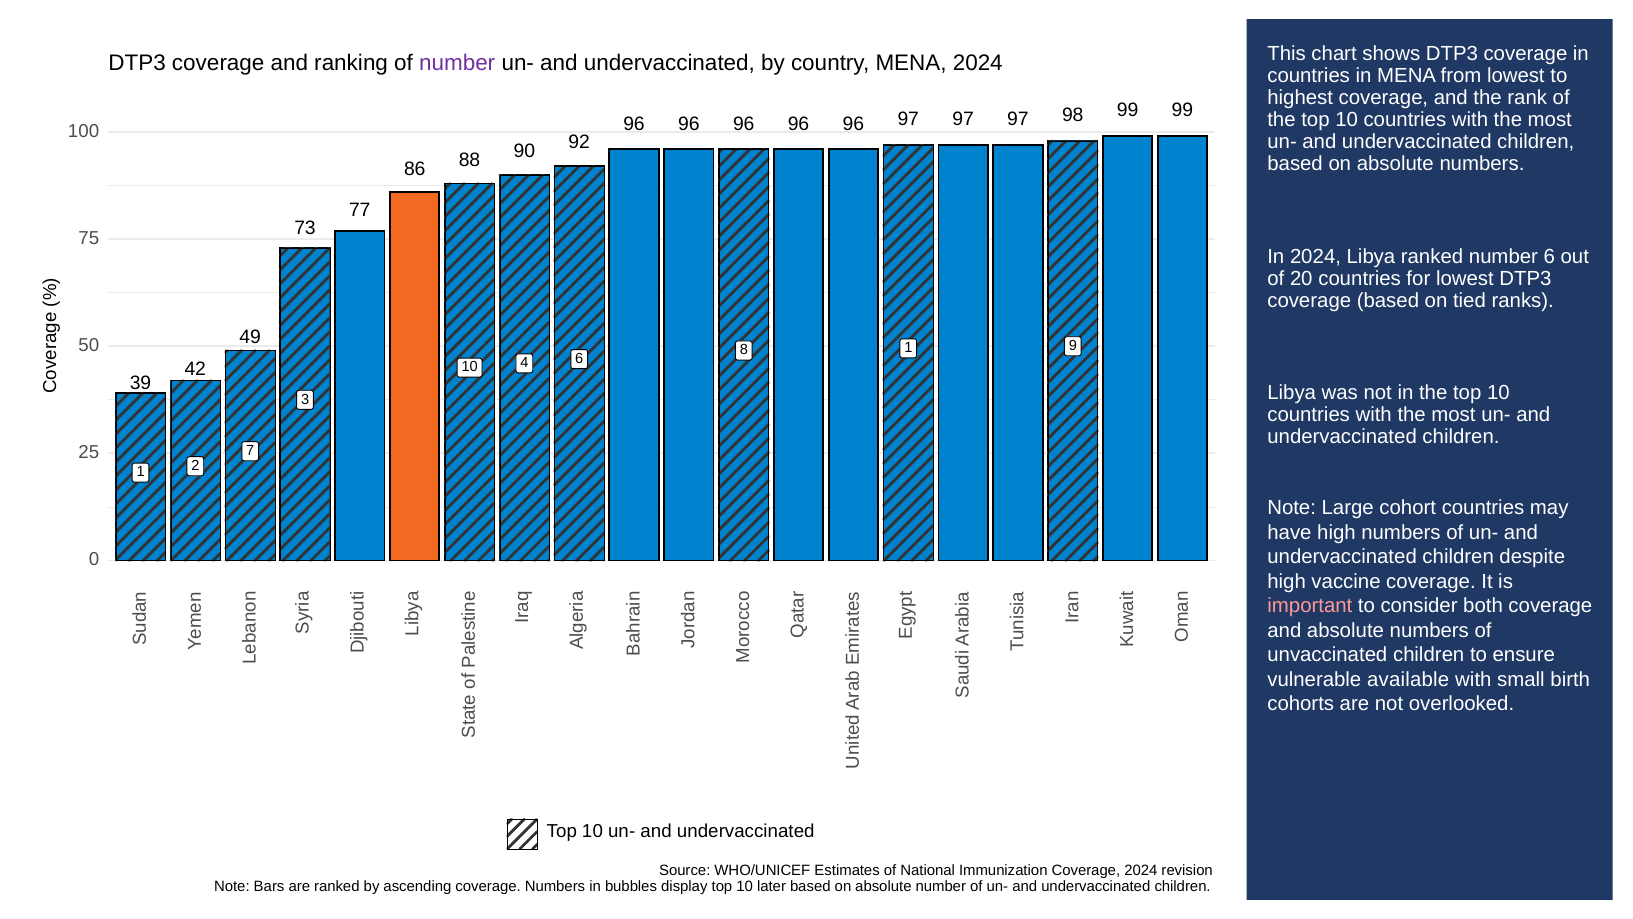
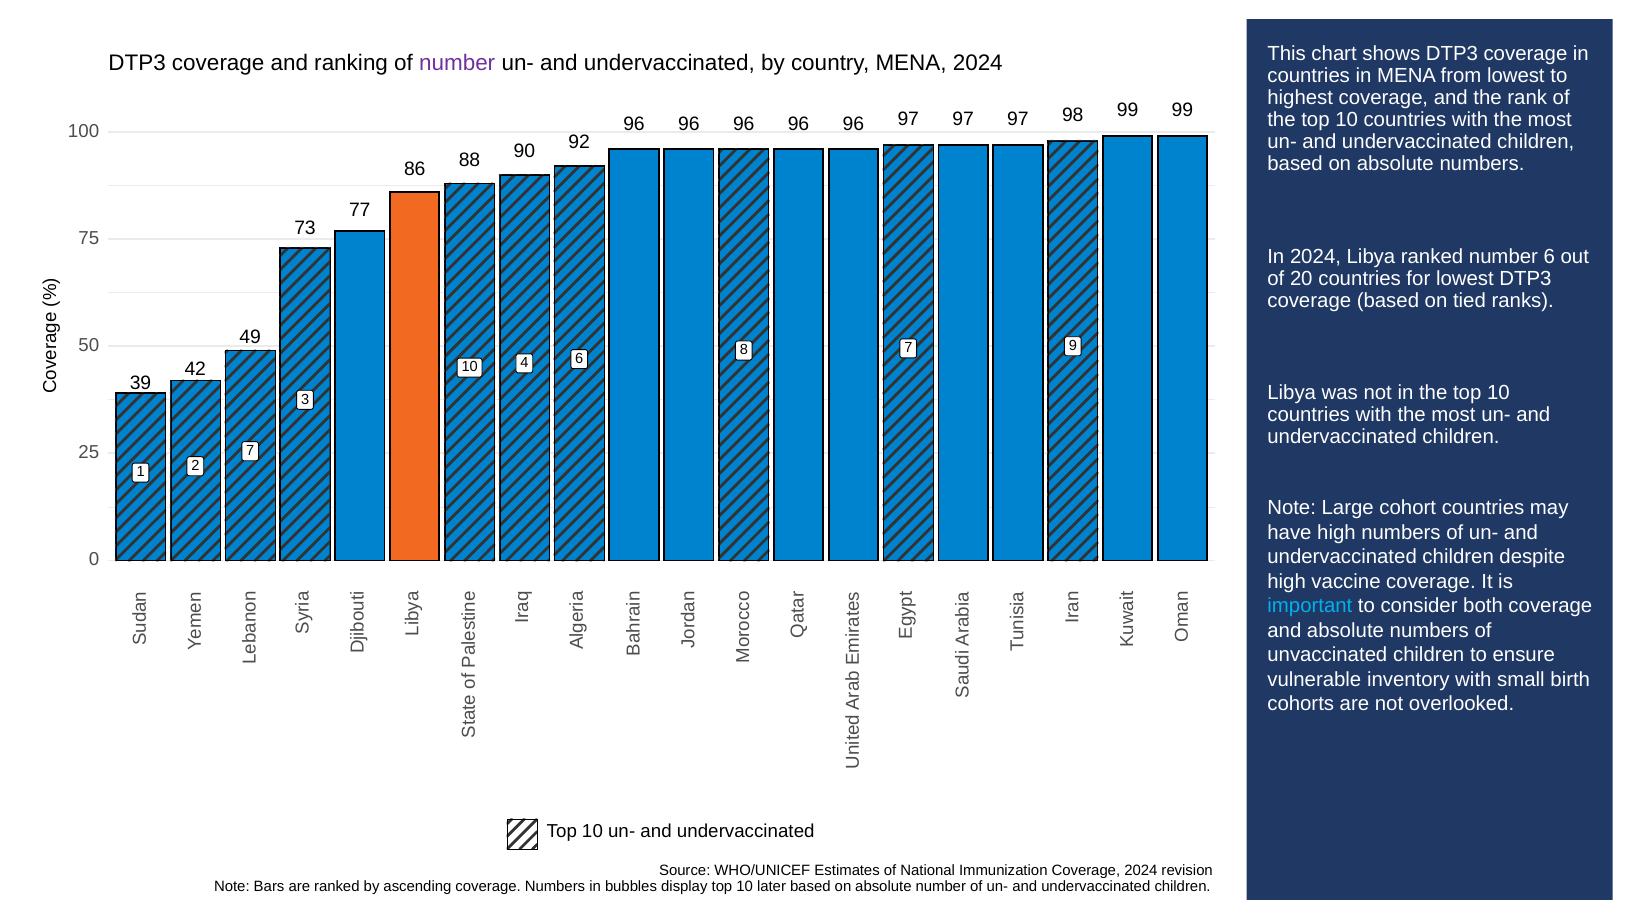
8 1: 1 -> 7
important colour: pink -> light blue
available: available -> inventory
